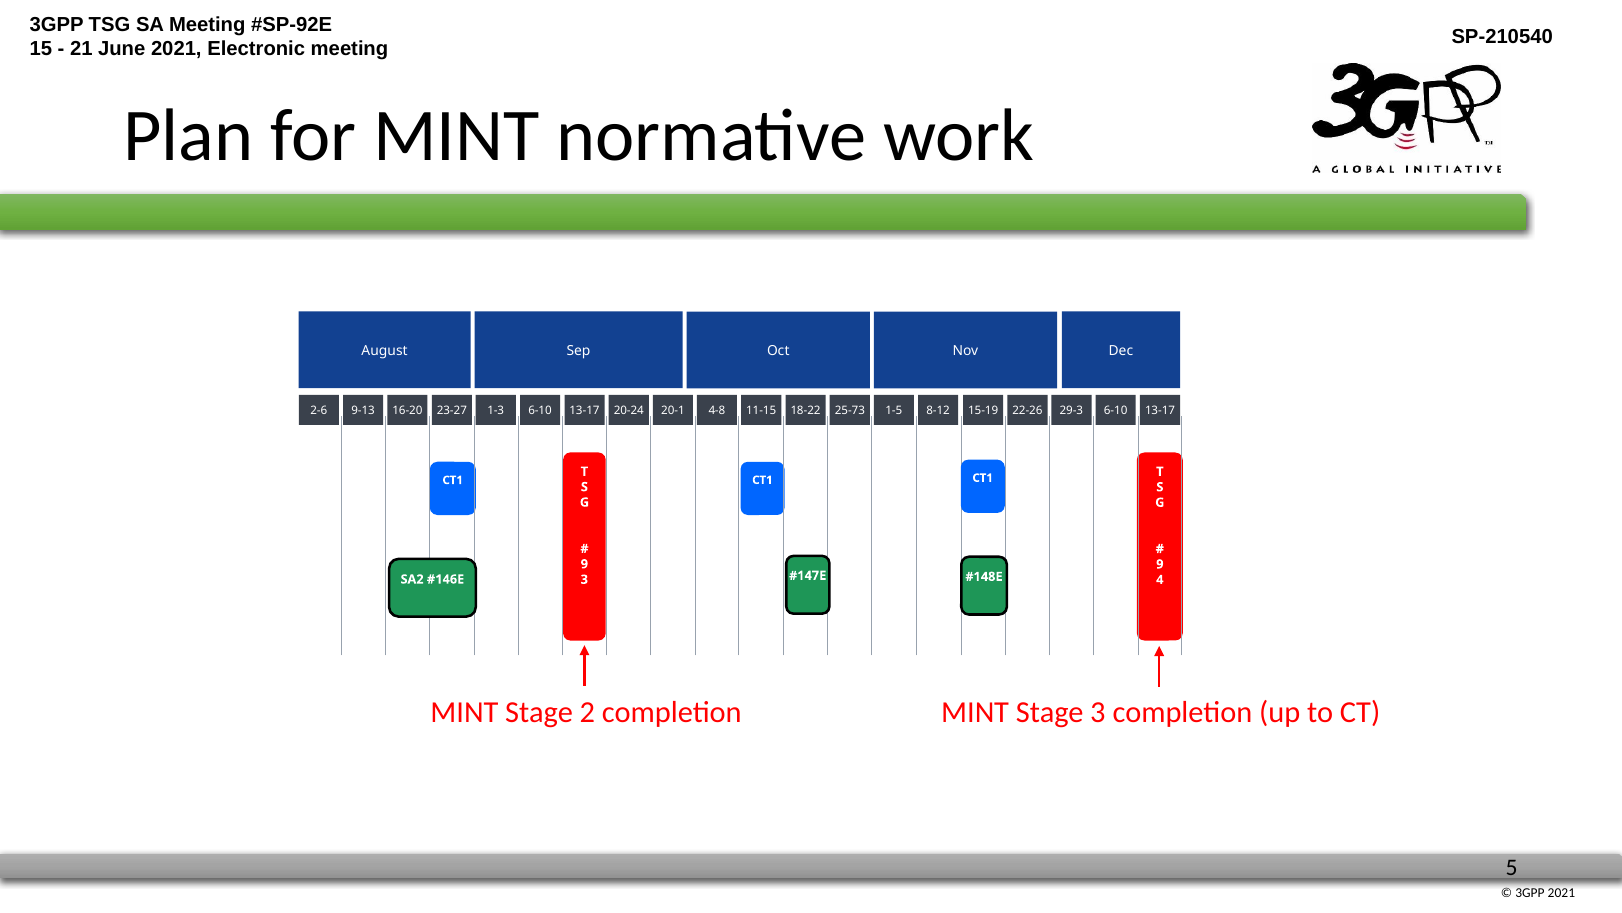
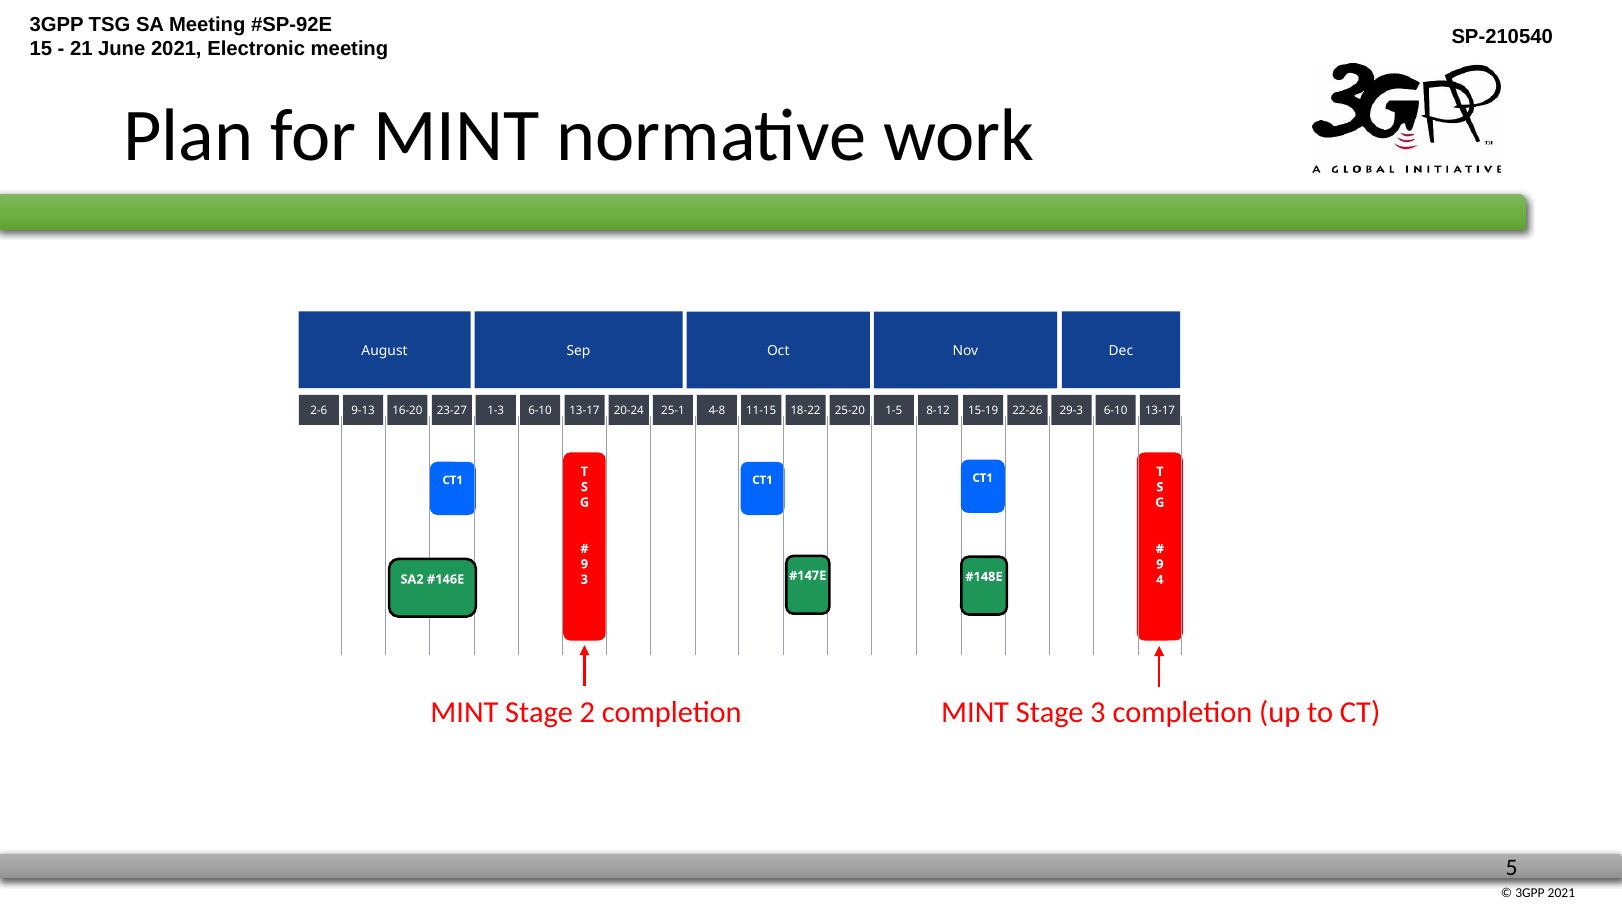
20-1: 20-1 -> 25-1
25-73: 25-73 -> 25-20
